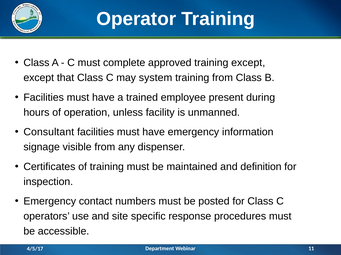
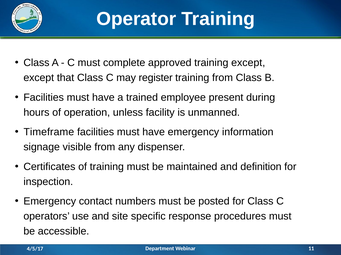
system: system -> register
Consultant: Consultant -> Timeframe
